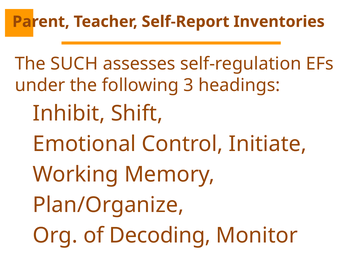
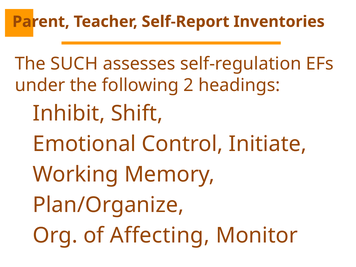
3: 3 -> 2
Decoding: Decoding -> Affecting
